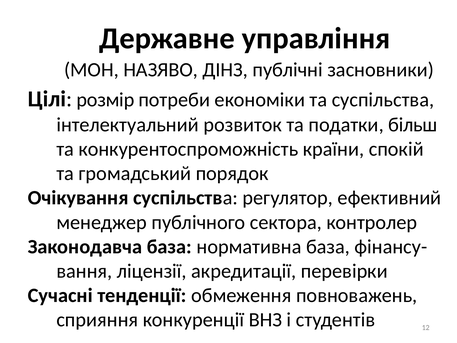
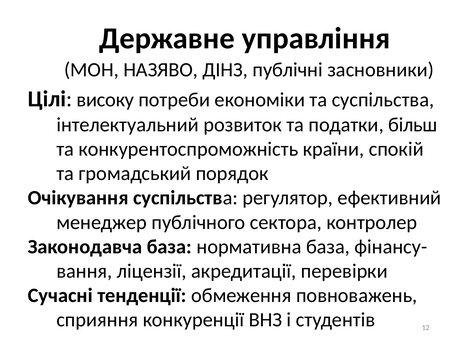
розмір: розмір -> високу
